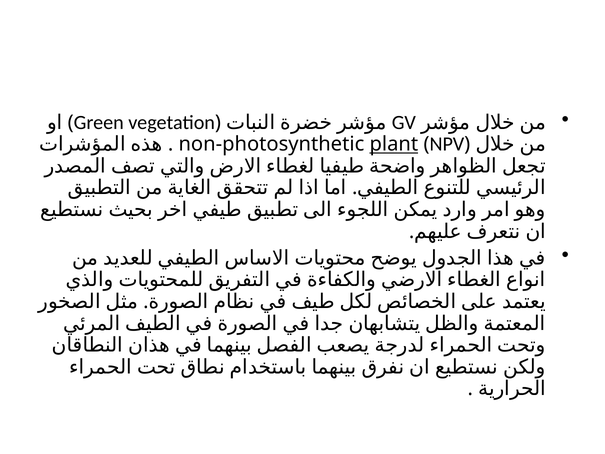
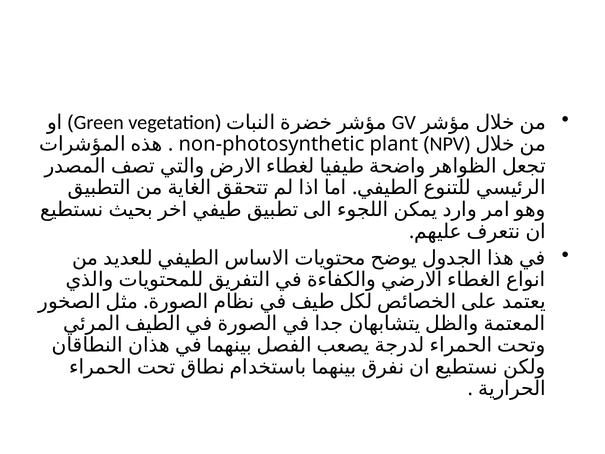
plant underline: present -> none
